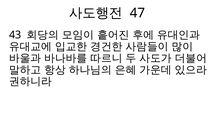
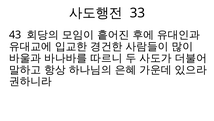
47: 47 -> 33
